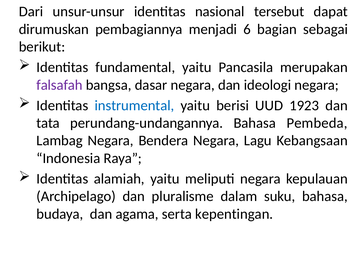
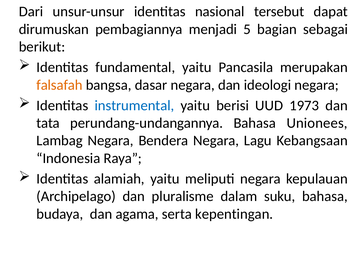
6: 6 -> 5
falsafah colour: purple -> orange
1923: 1923 -> 1973
Pembeda: Pembeda -> Unionees
